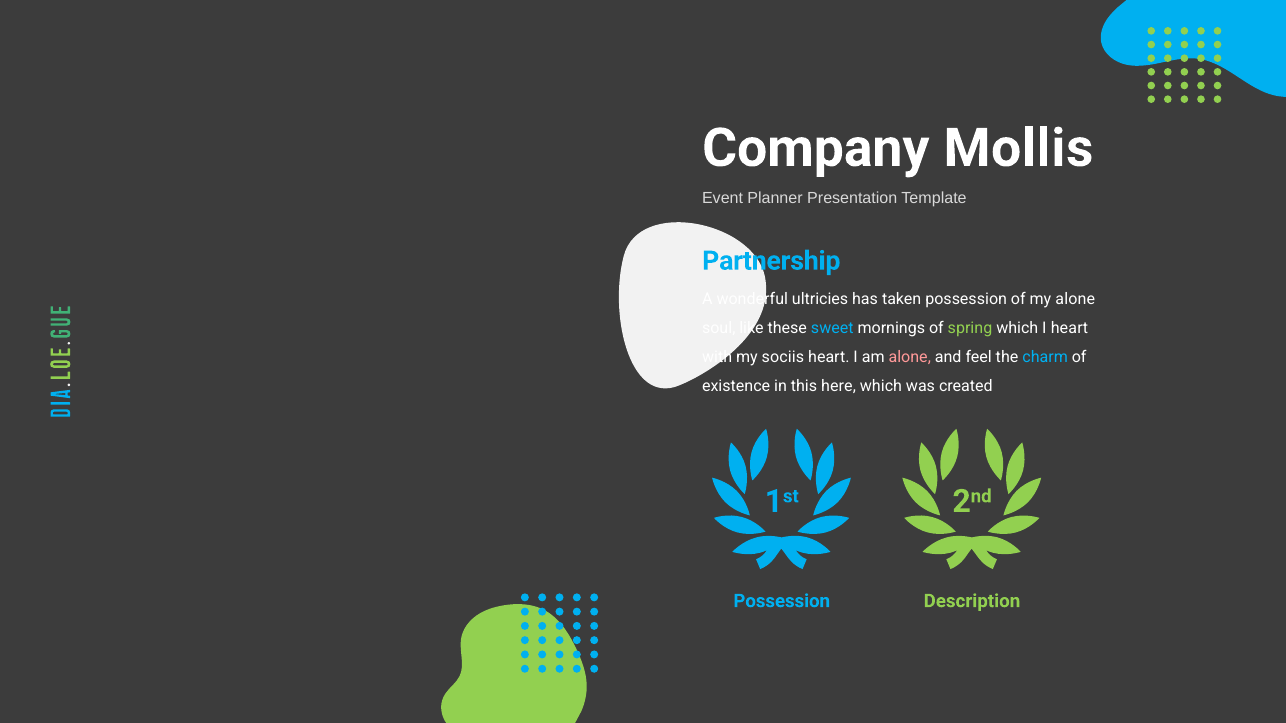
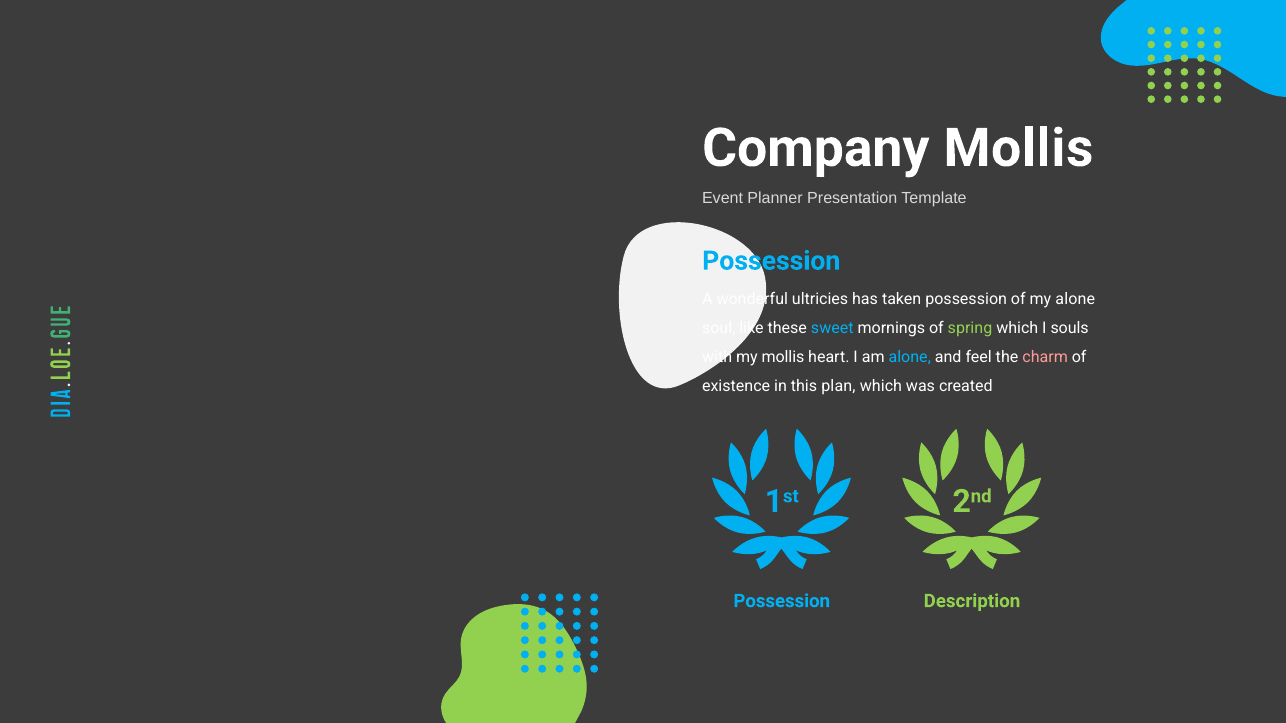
Partnership at (771, 261): Partnership -> Possession
I heart: heart -> souls
my sociis: sociis -> mollis
alone at (910, 357) colour: pink -> light blue
charm colour: light blue -> pink
here: here -> plan
